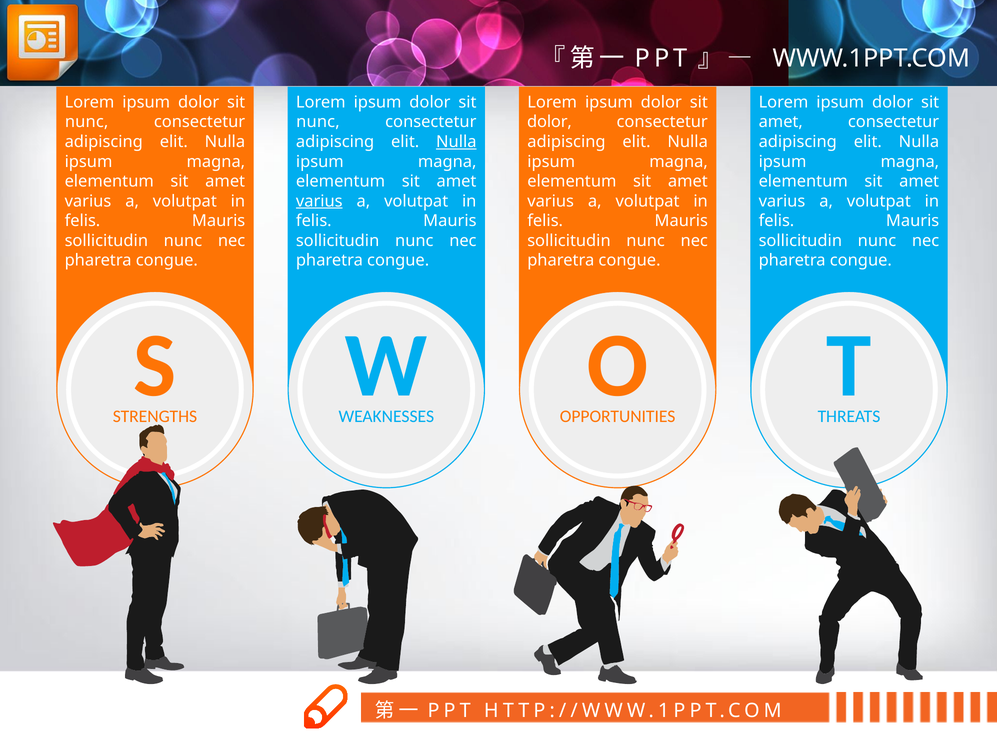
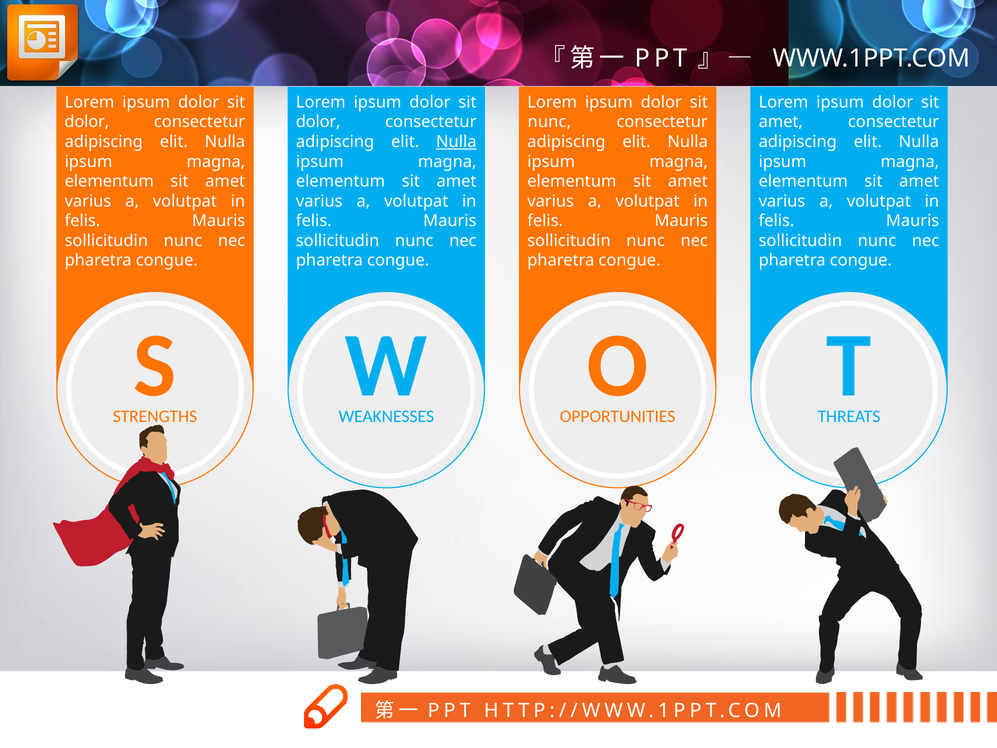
nunc at (87, 122): nunc -> dolor
nunc at (318, 122): nunc -> dolor
dolor at (549, 122): dolor -> nunc
varius at (319, 201) underline: present -> none
